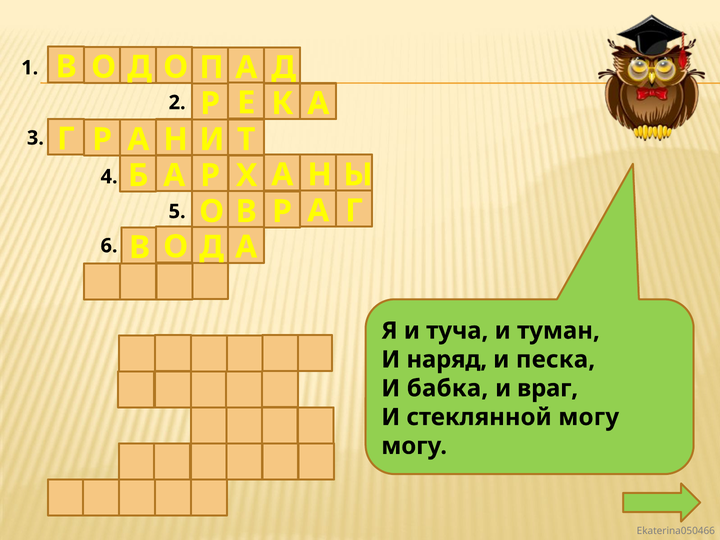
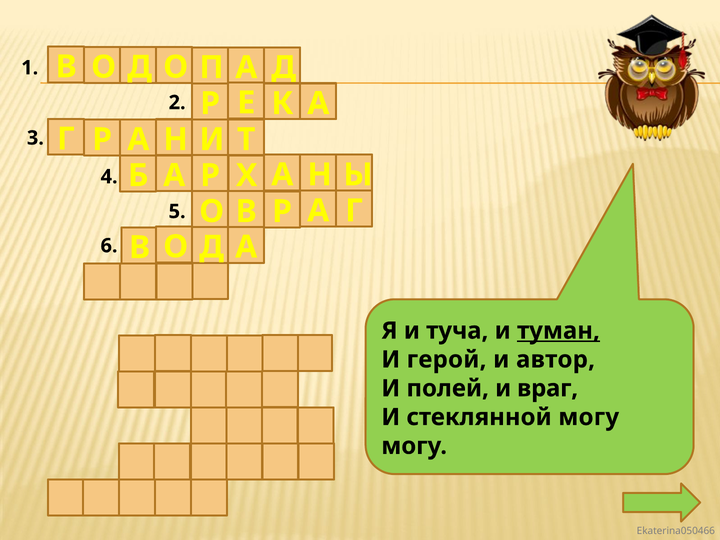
туман underline: none -> present
наряд: наряд -> герой
песка: песка -> автор
бабка: бабка -> полей
